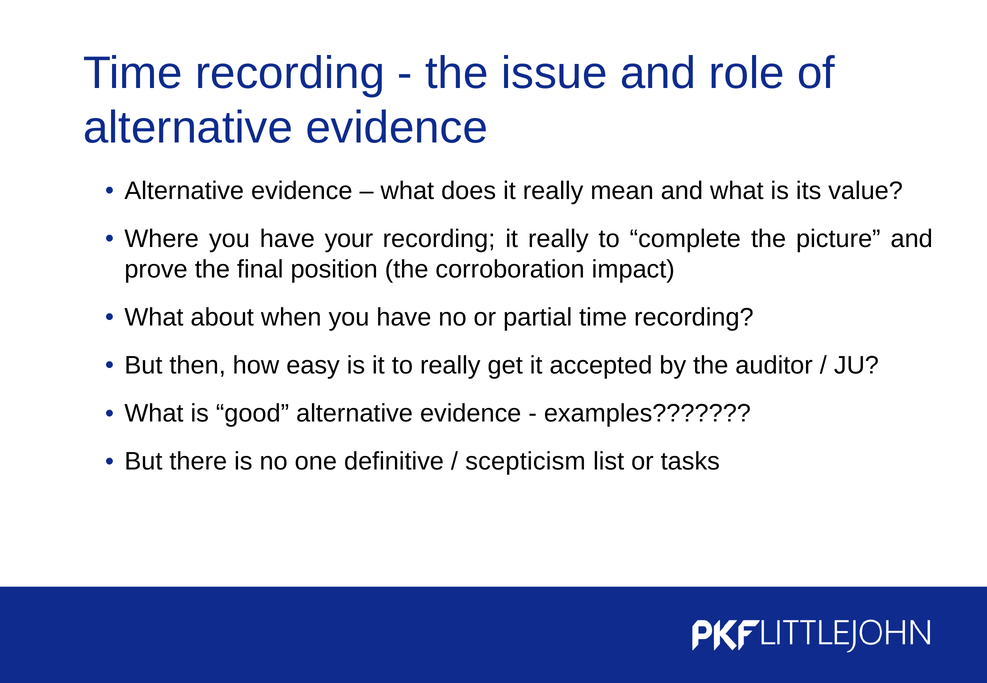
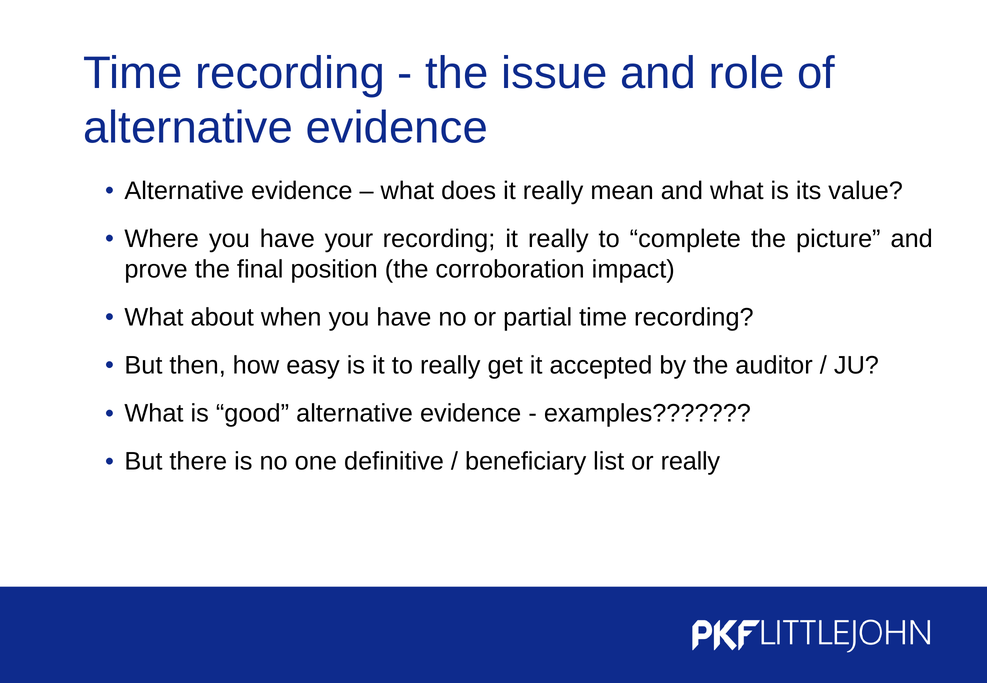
scepticism: scepticism -> beneficiary
or tasks: tasks -> really
